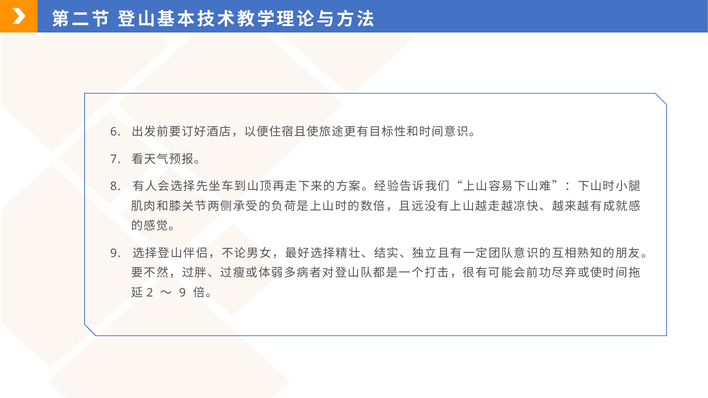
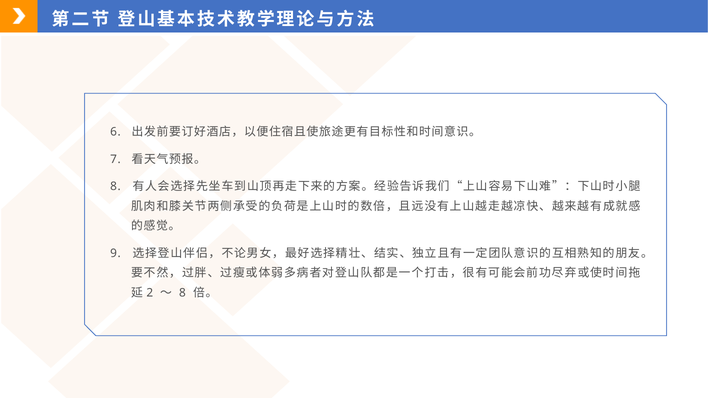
9 at (182, 293): 9 -> 8
